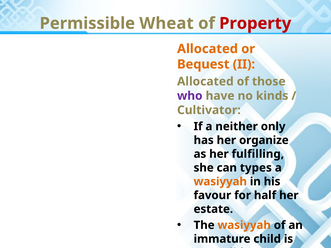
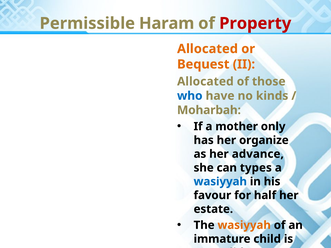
Wheat: Wheat -> Haram
who colour: purple -> blue
Cultivator: Cultivator -> Moharbah
neither: neither -> mother
fulfilling: fulfilling -> advance
wasiyyah at (220, 182) colour: orange -> blue
